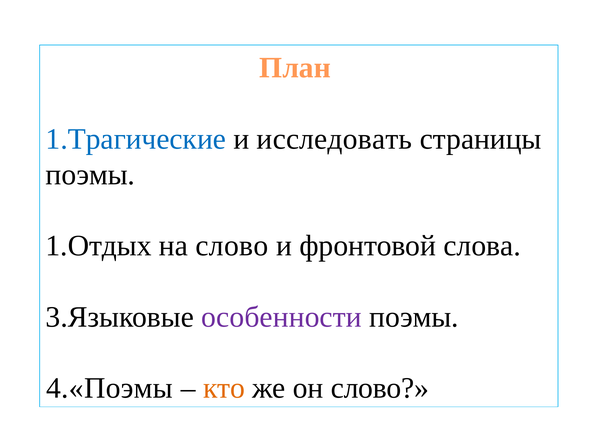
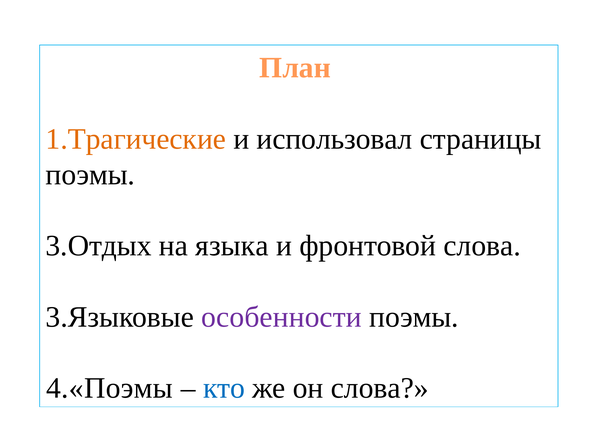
1.Трагические colour: blue -> orange
исследовать: исследовать -> использовал
1.Отдых: 1.Отдых -> 3.Отдых
на слово: слово -> языка
кто colour: orange -> blue
он слово: слово -> слова
